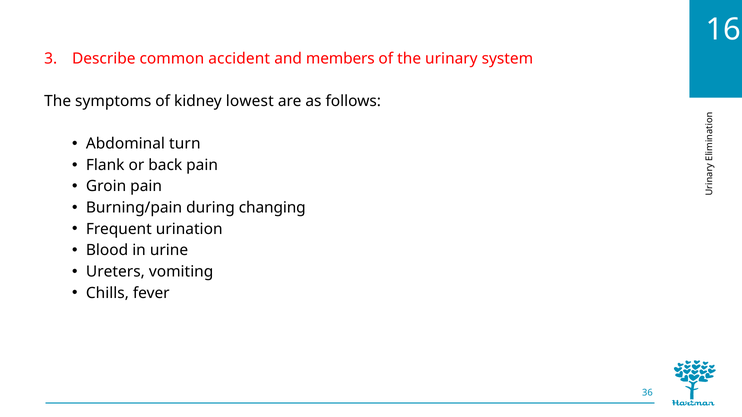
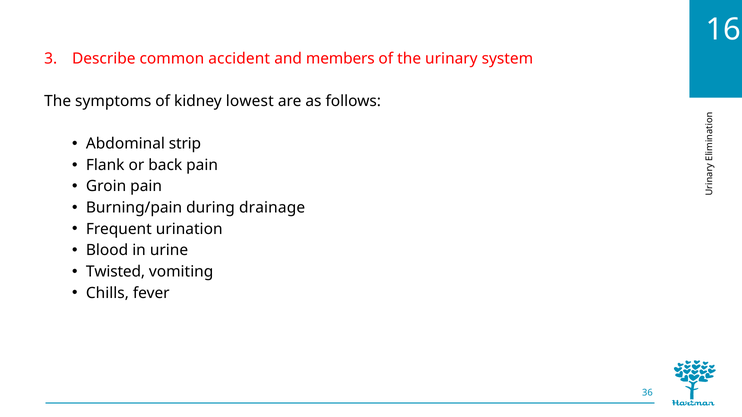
turn: turn -> strip
changing: changing -> drainage
Ureters: Ureters -> Twisted
